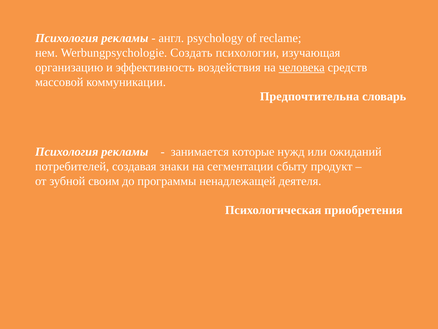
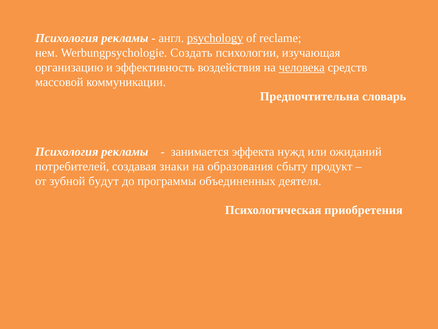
psychology underline: none -> present
которые: которые -> эффекта
сегментации: сегментации -> образования
своим: своим -> будут
ненадлежащей: ненадлежащей -> объединенных
